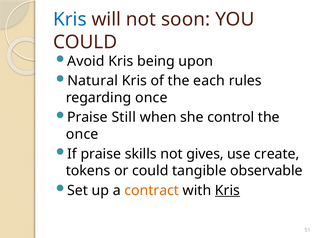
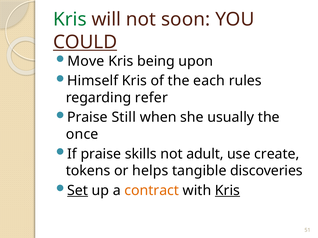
Kris at (70, 19) colour: blue -> green
COULD at (85, 42) underline: none -> present
Avoid: Avoid -> Move
Natural: Natural -> Himself
regarding once: once -> refer
control: control -> usually
gives: gives -> adult
or could: could -> helps
observable: observable -> discoveries
Set underline: none -> present
